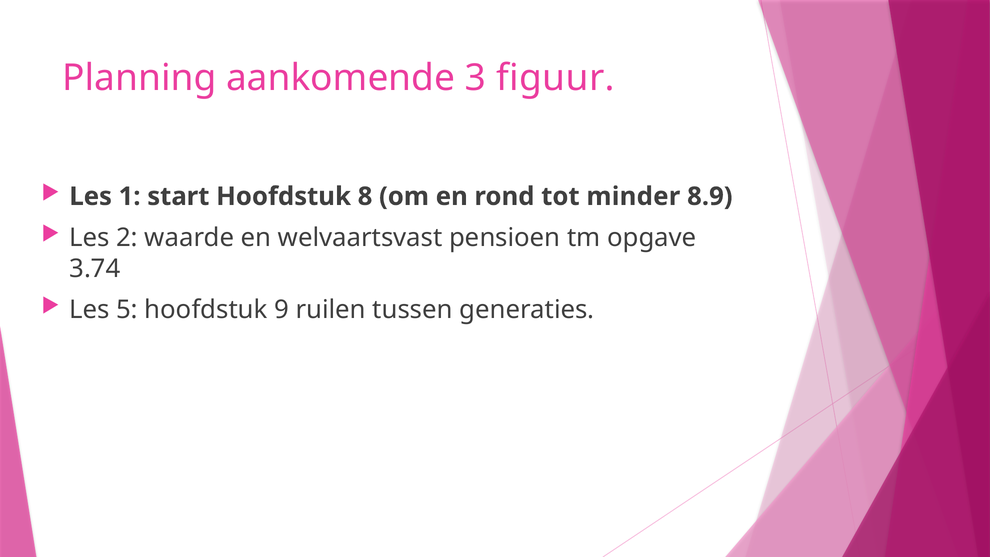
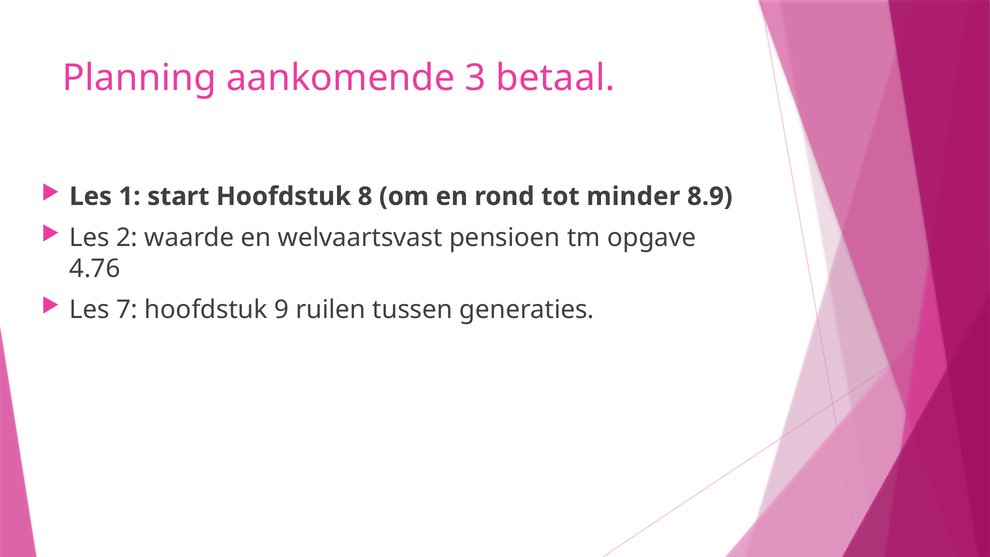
figuur: figuur -> betaal
3.74: 3.74 -> 4.76
5: 5 -> 7
